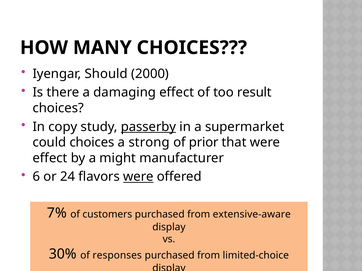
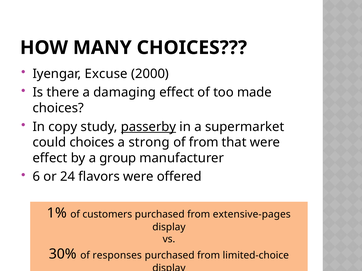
Should: Should -> Excuse
result: result -> made
of prior: prior -> from
might: might -> group
were at (138, 177) underline: present -> none
7%: 7% -> 1%
extensive-aware: extensive-aware -> extensive-pages
